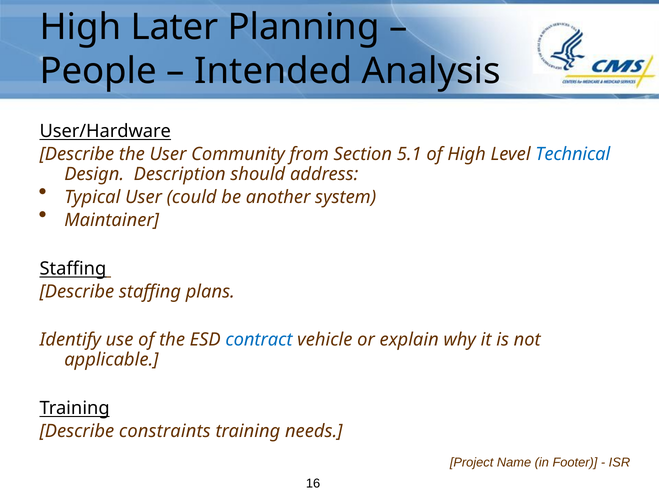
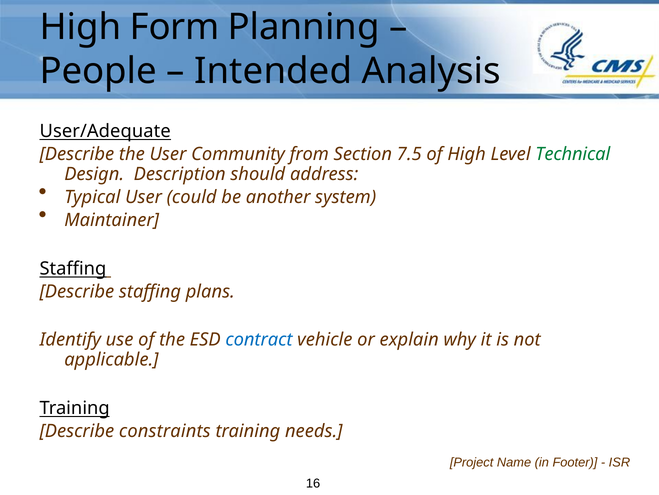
Later: Later -> Form
User/Hardware: User/Hardware -> User/Adequate
5.1: 5.1 -> 7.5
Technical colour: blue -> green
